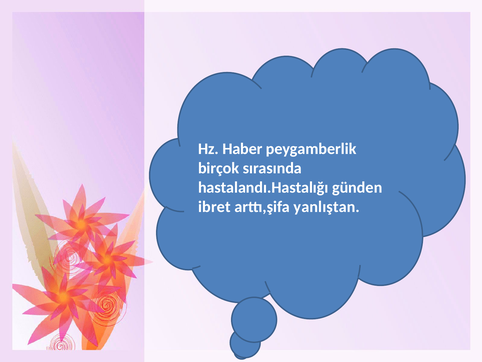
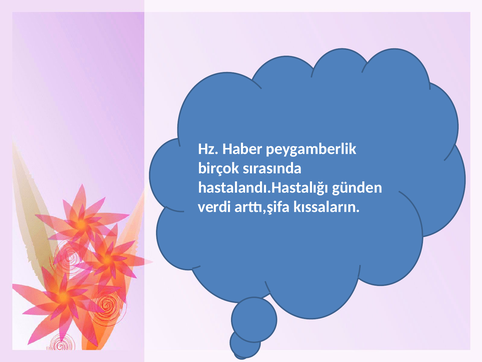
ibret: ibret -> verdi
yanlıştan: yanlıştan -> kıssaların
